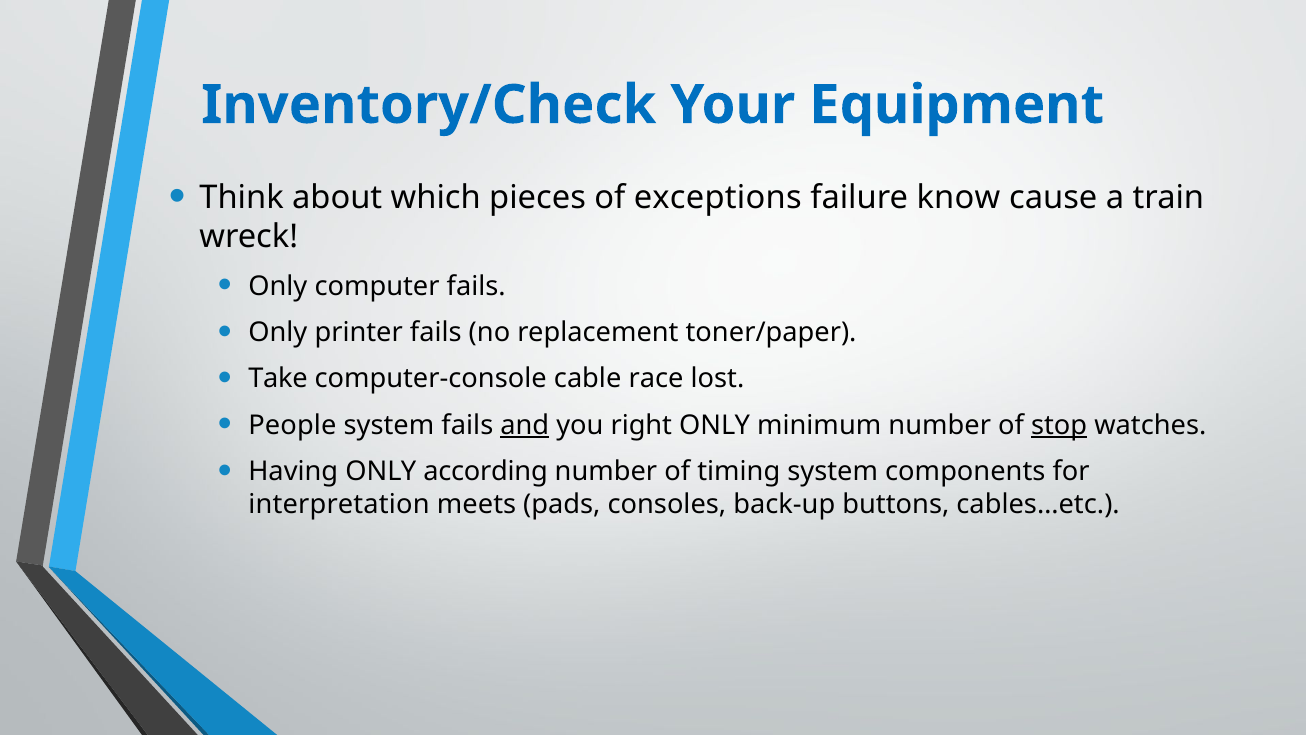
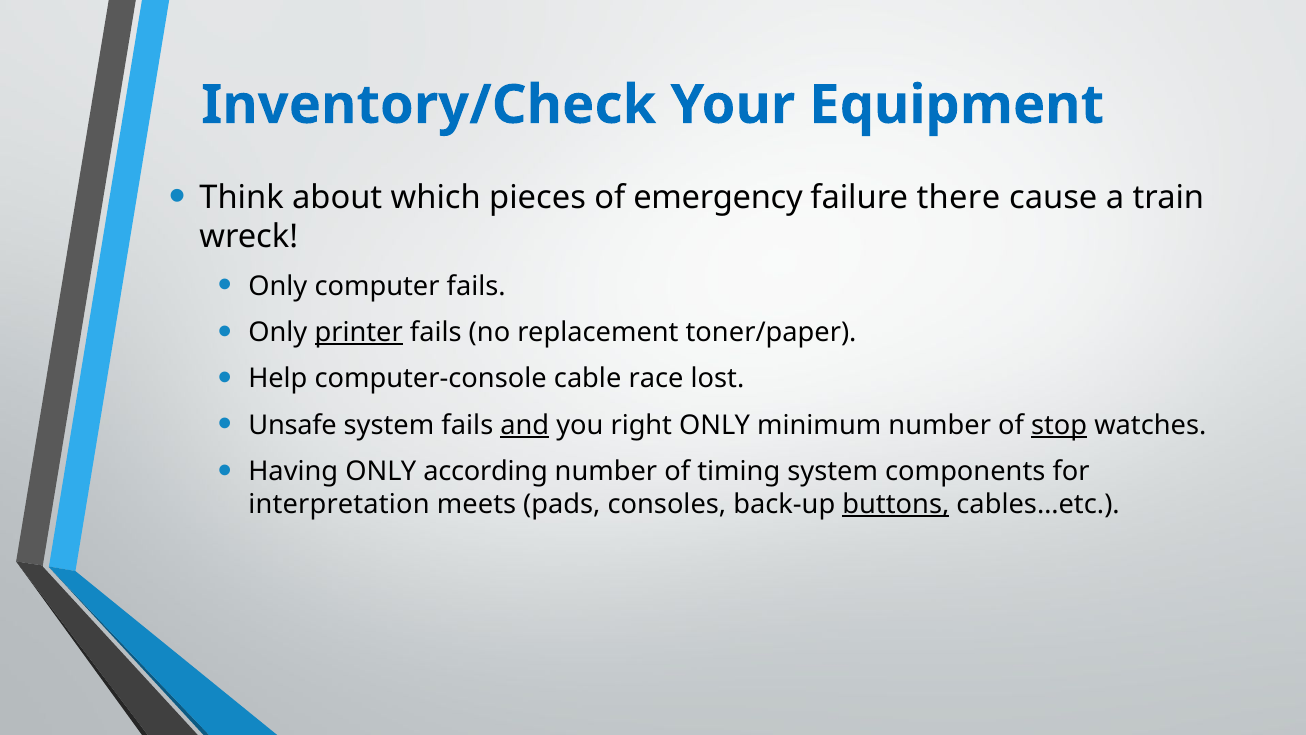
exceptions: exceptions -> emergency
know: know -> there
printer underline: none -> present
Take: Take -> Help
People: People -> Unsafe
buttons underline: none -> present
